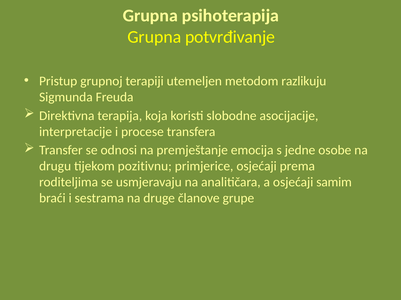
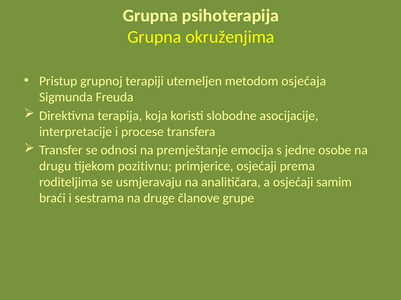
potvrđivanje: potvrđivanje -> okruženjima
razlikuju: razlikuju -> osjećaja
